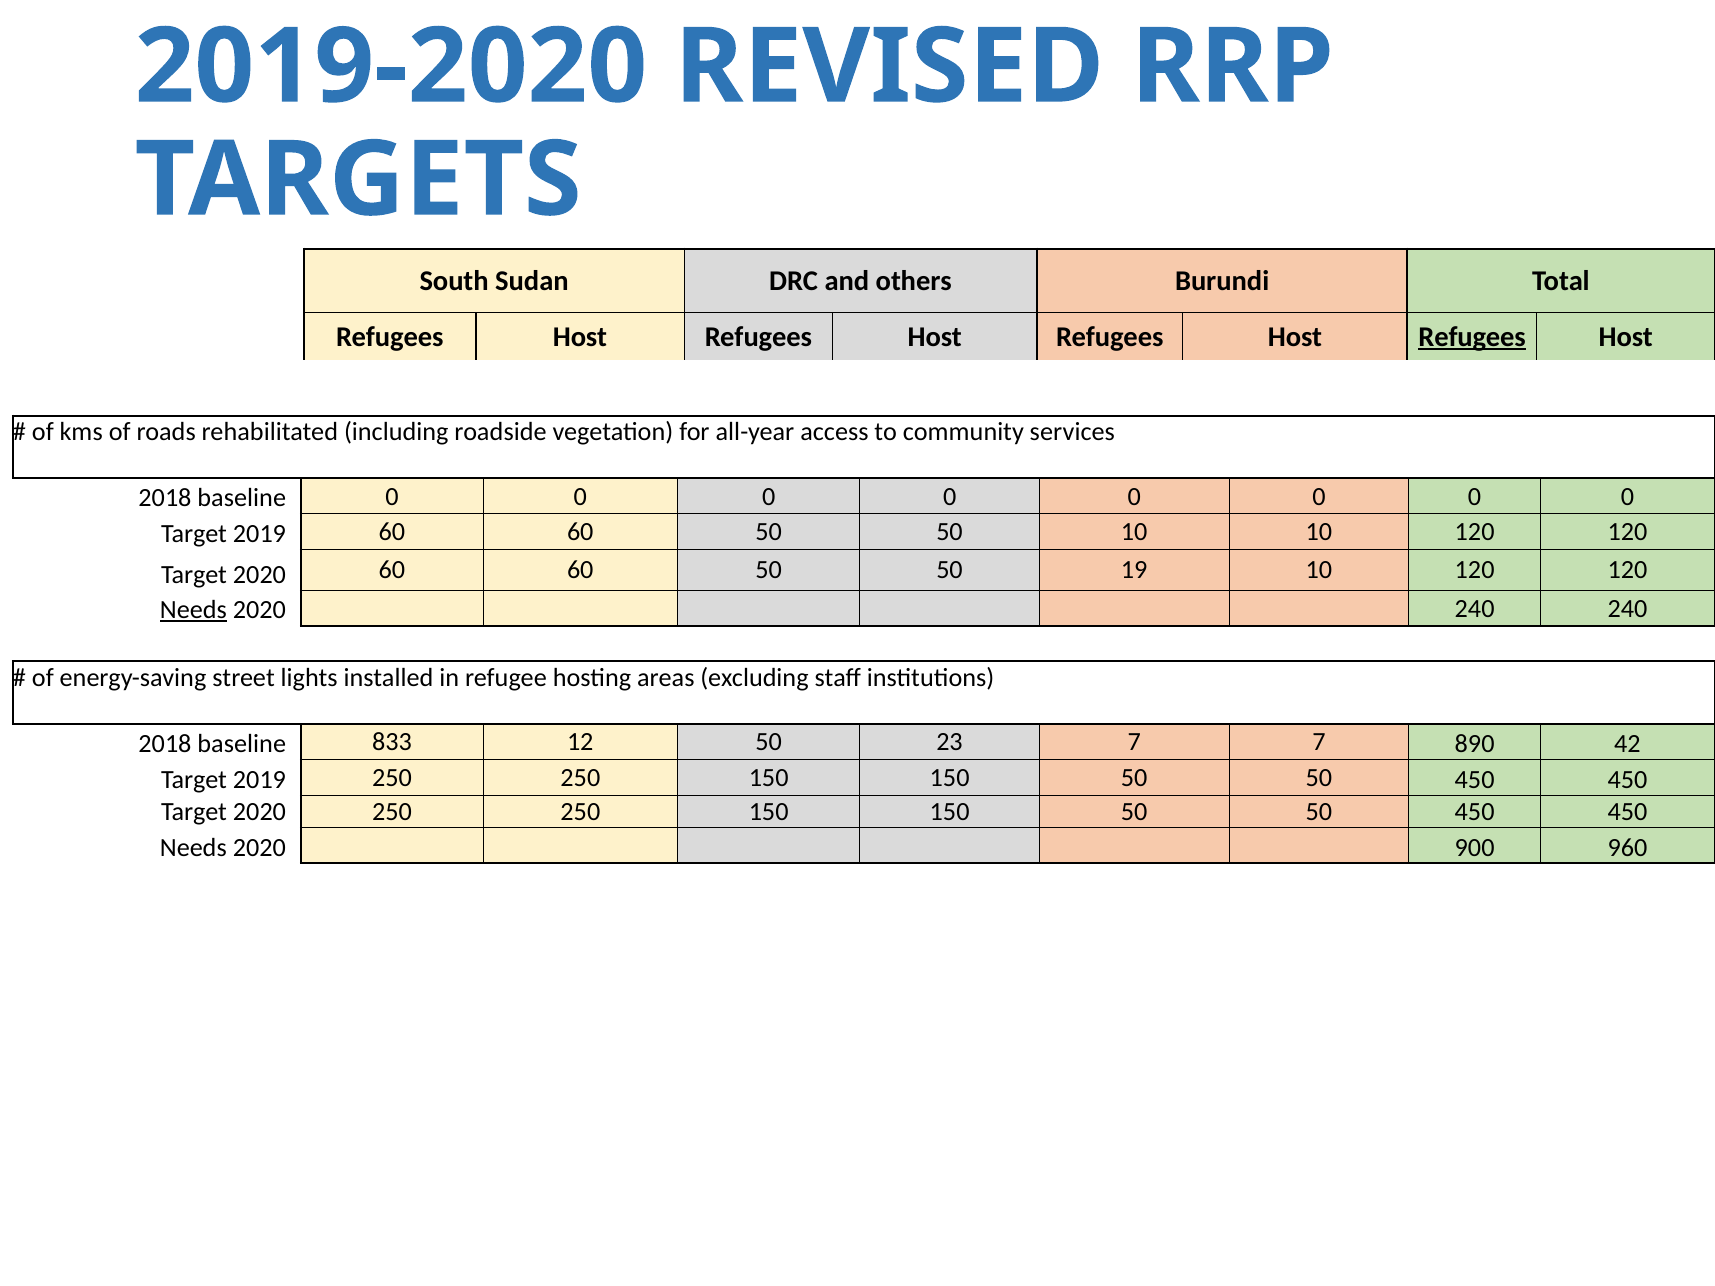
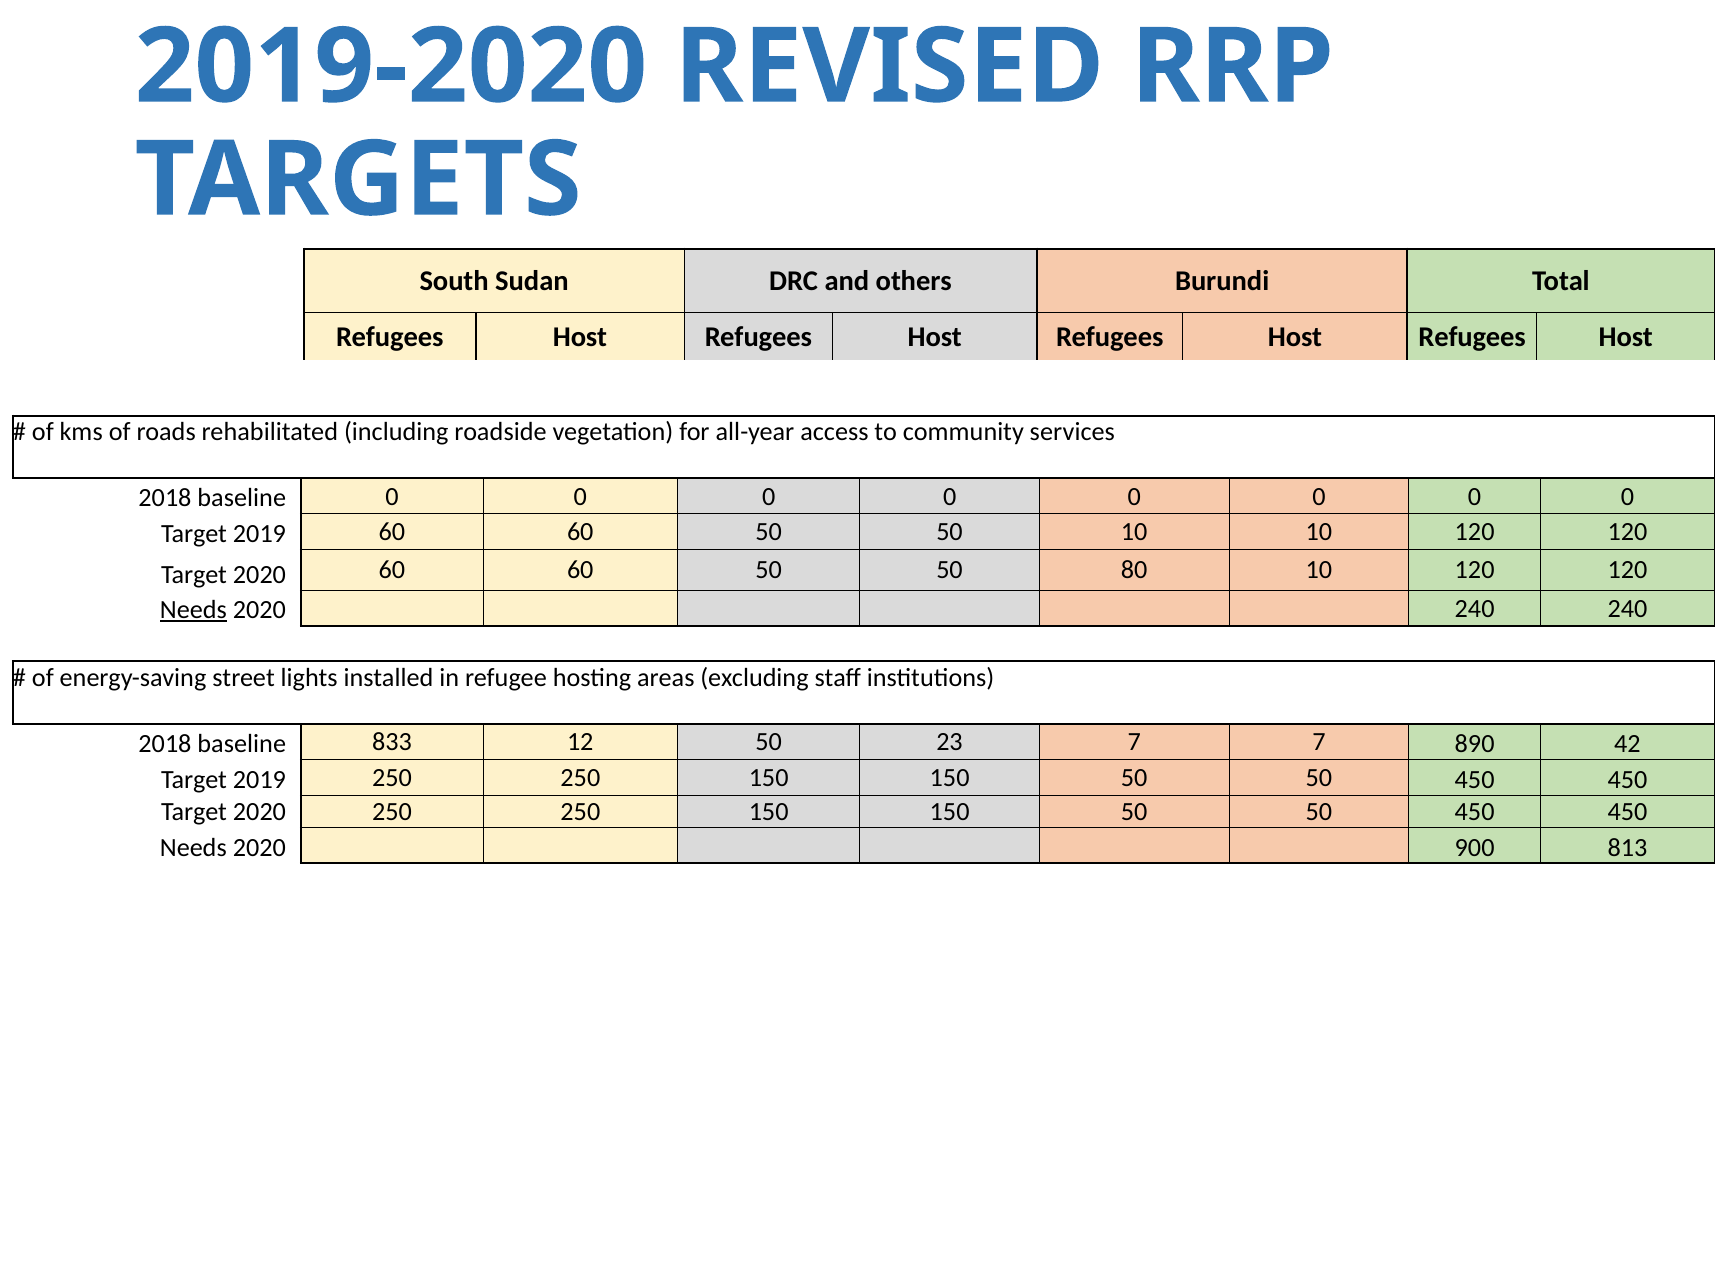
Refugees at (1472, 337) underline: present -> none
19: 19 -> 80
960: 960 -> 813
